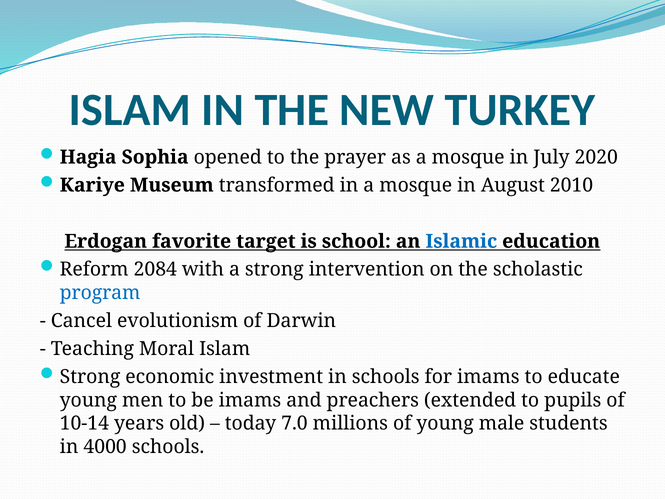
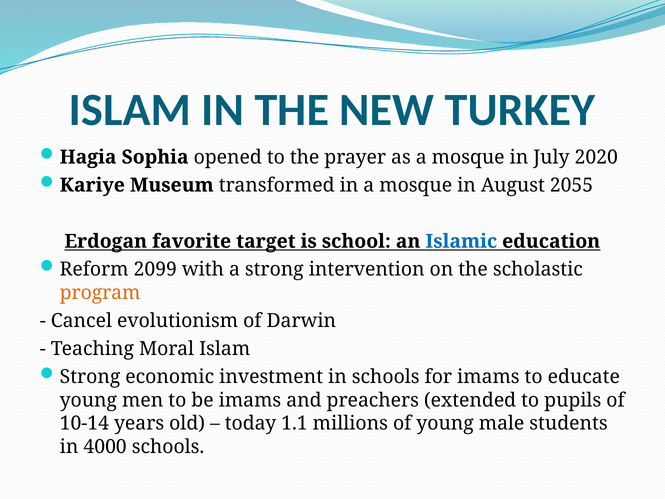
2010: 2010 -> 2055
2084: 2084 -> 2099
program colour: blue -> orange
7.0: 7.0 -> 1.1
